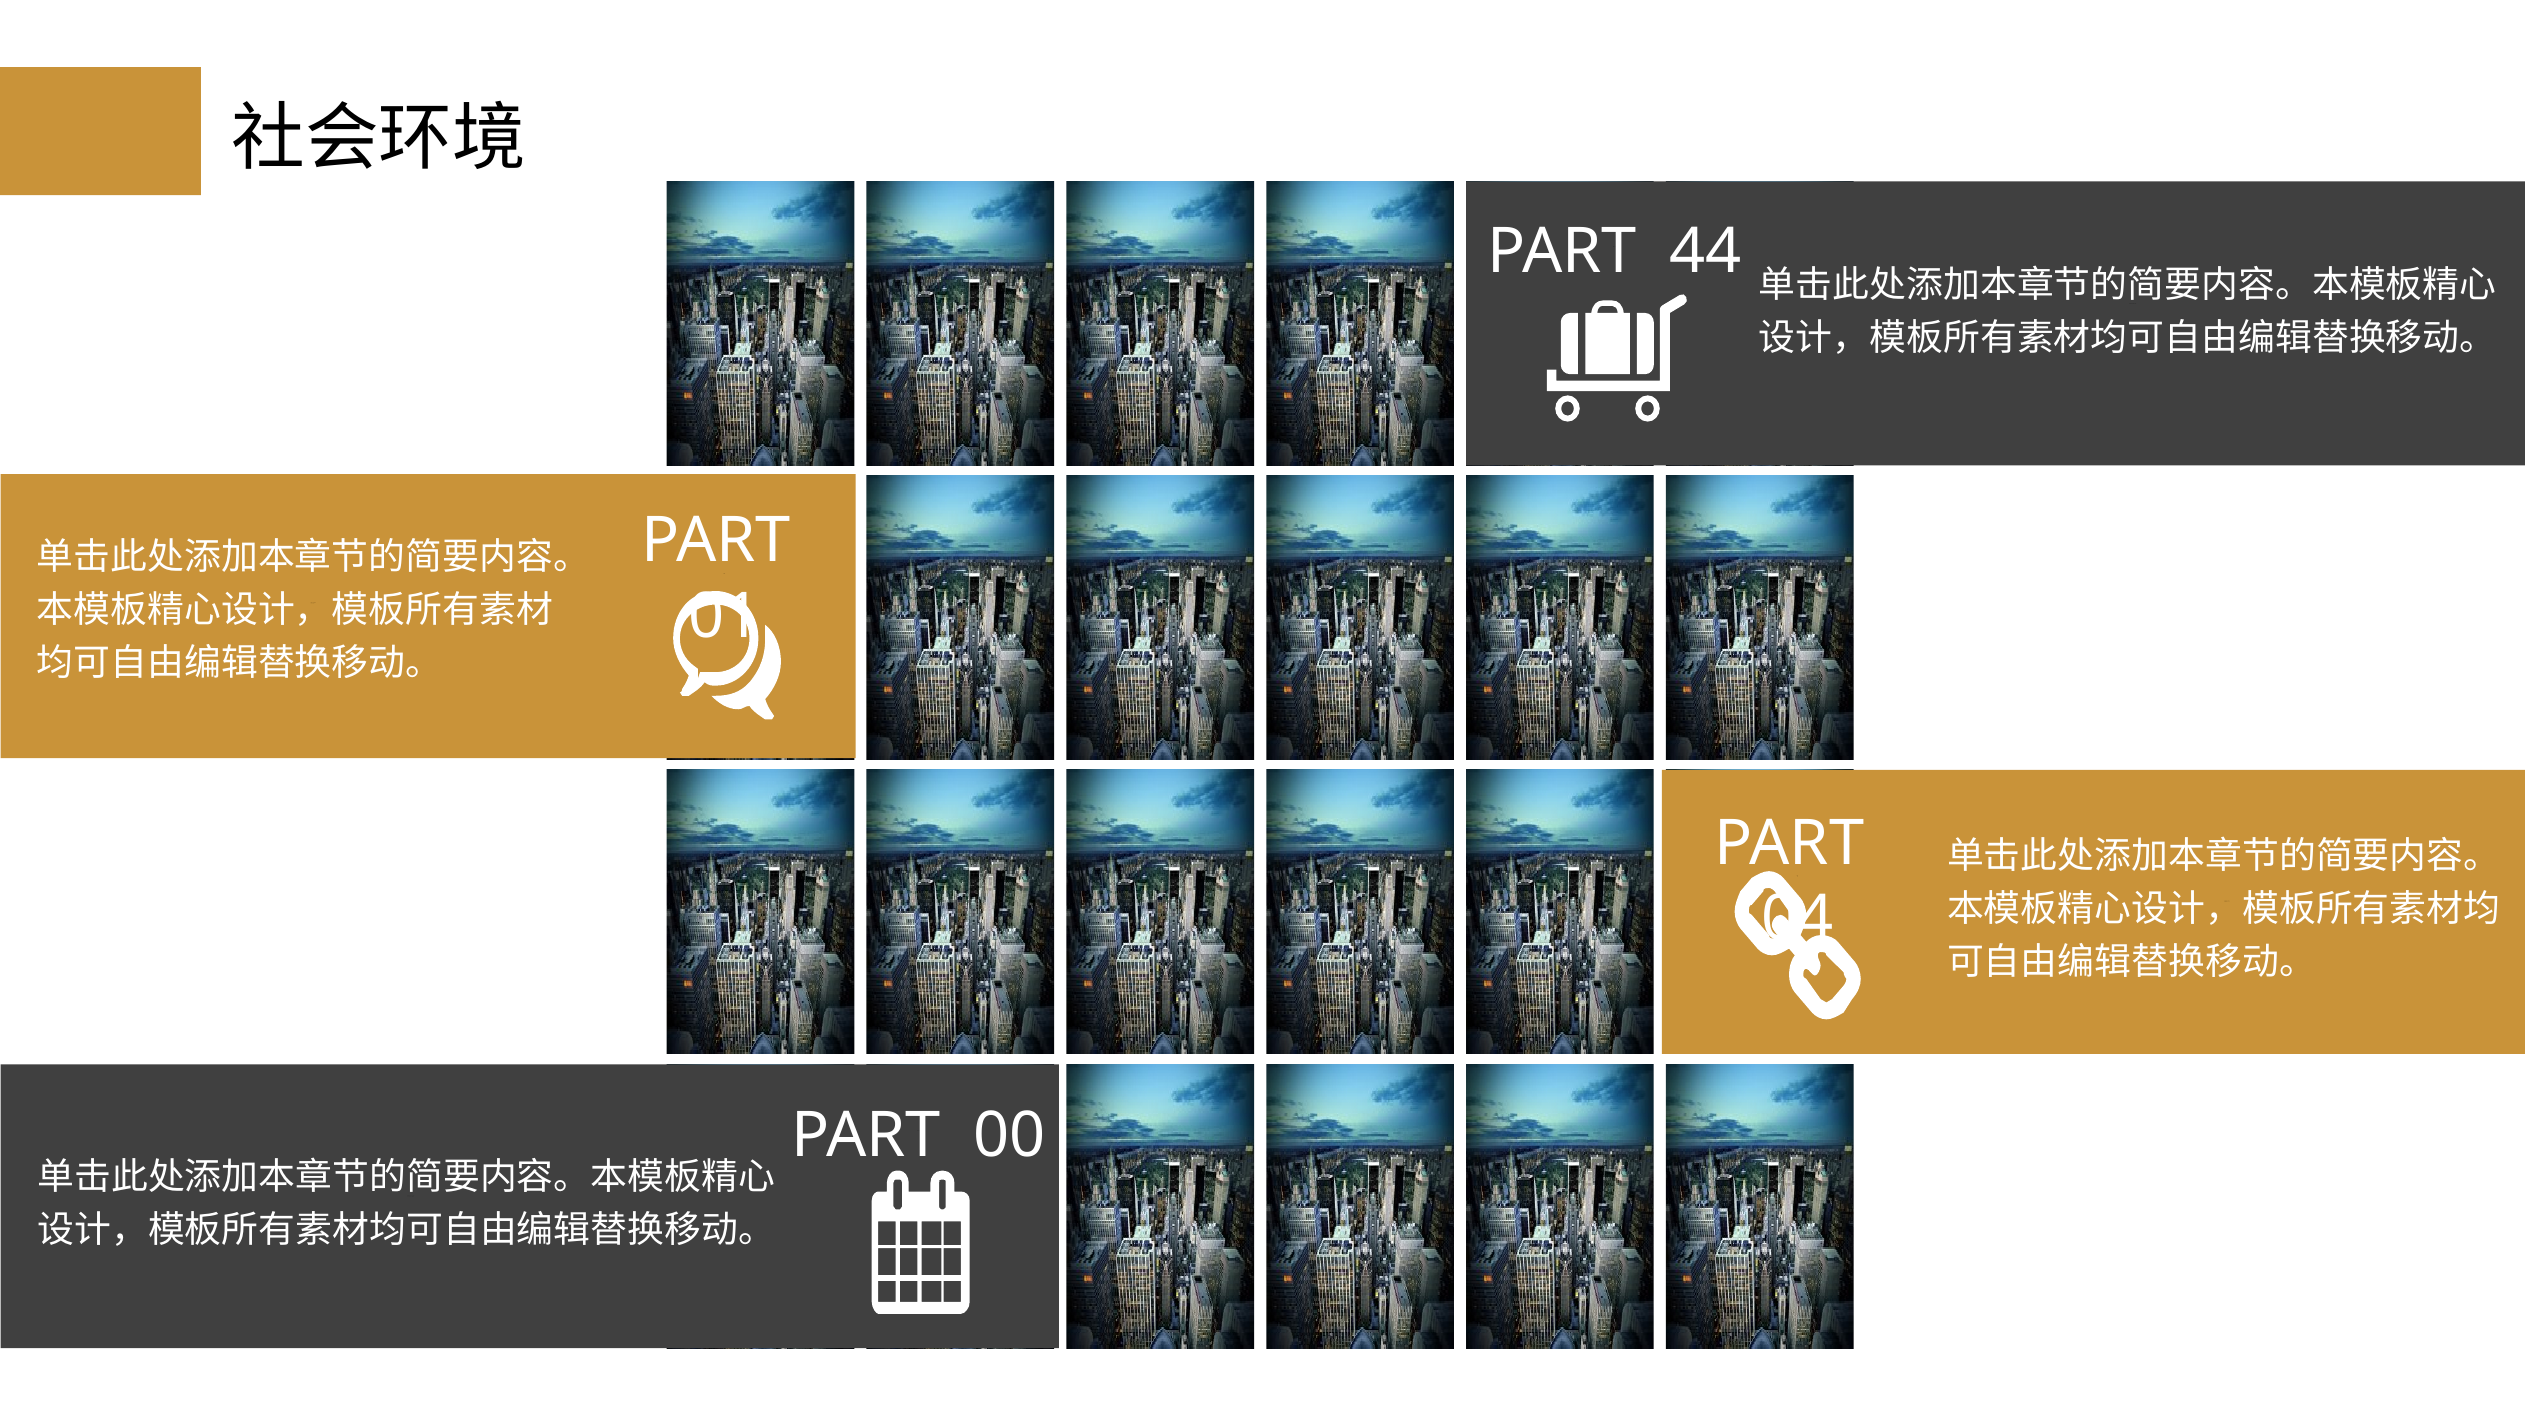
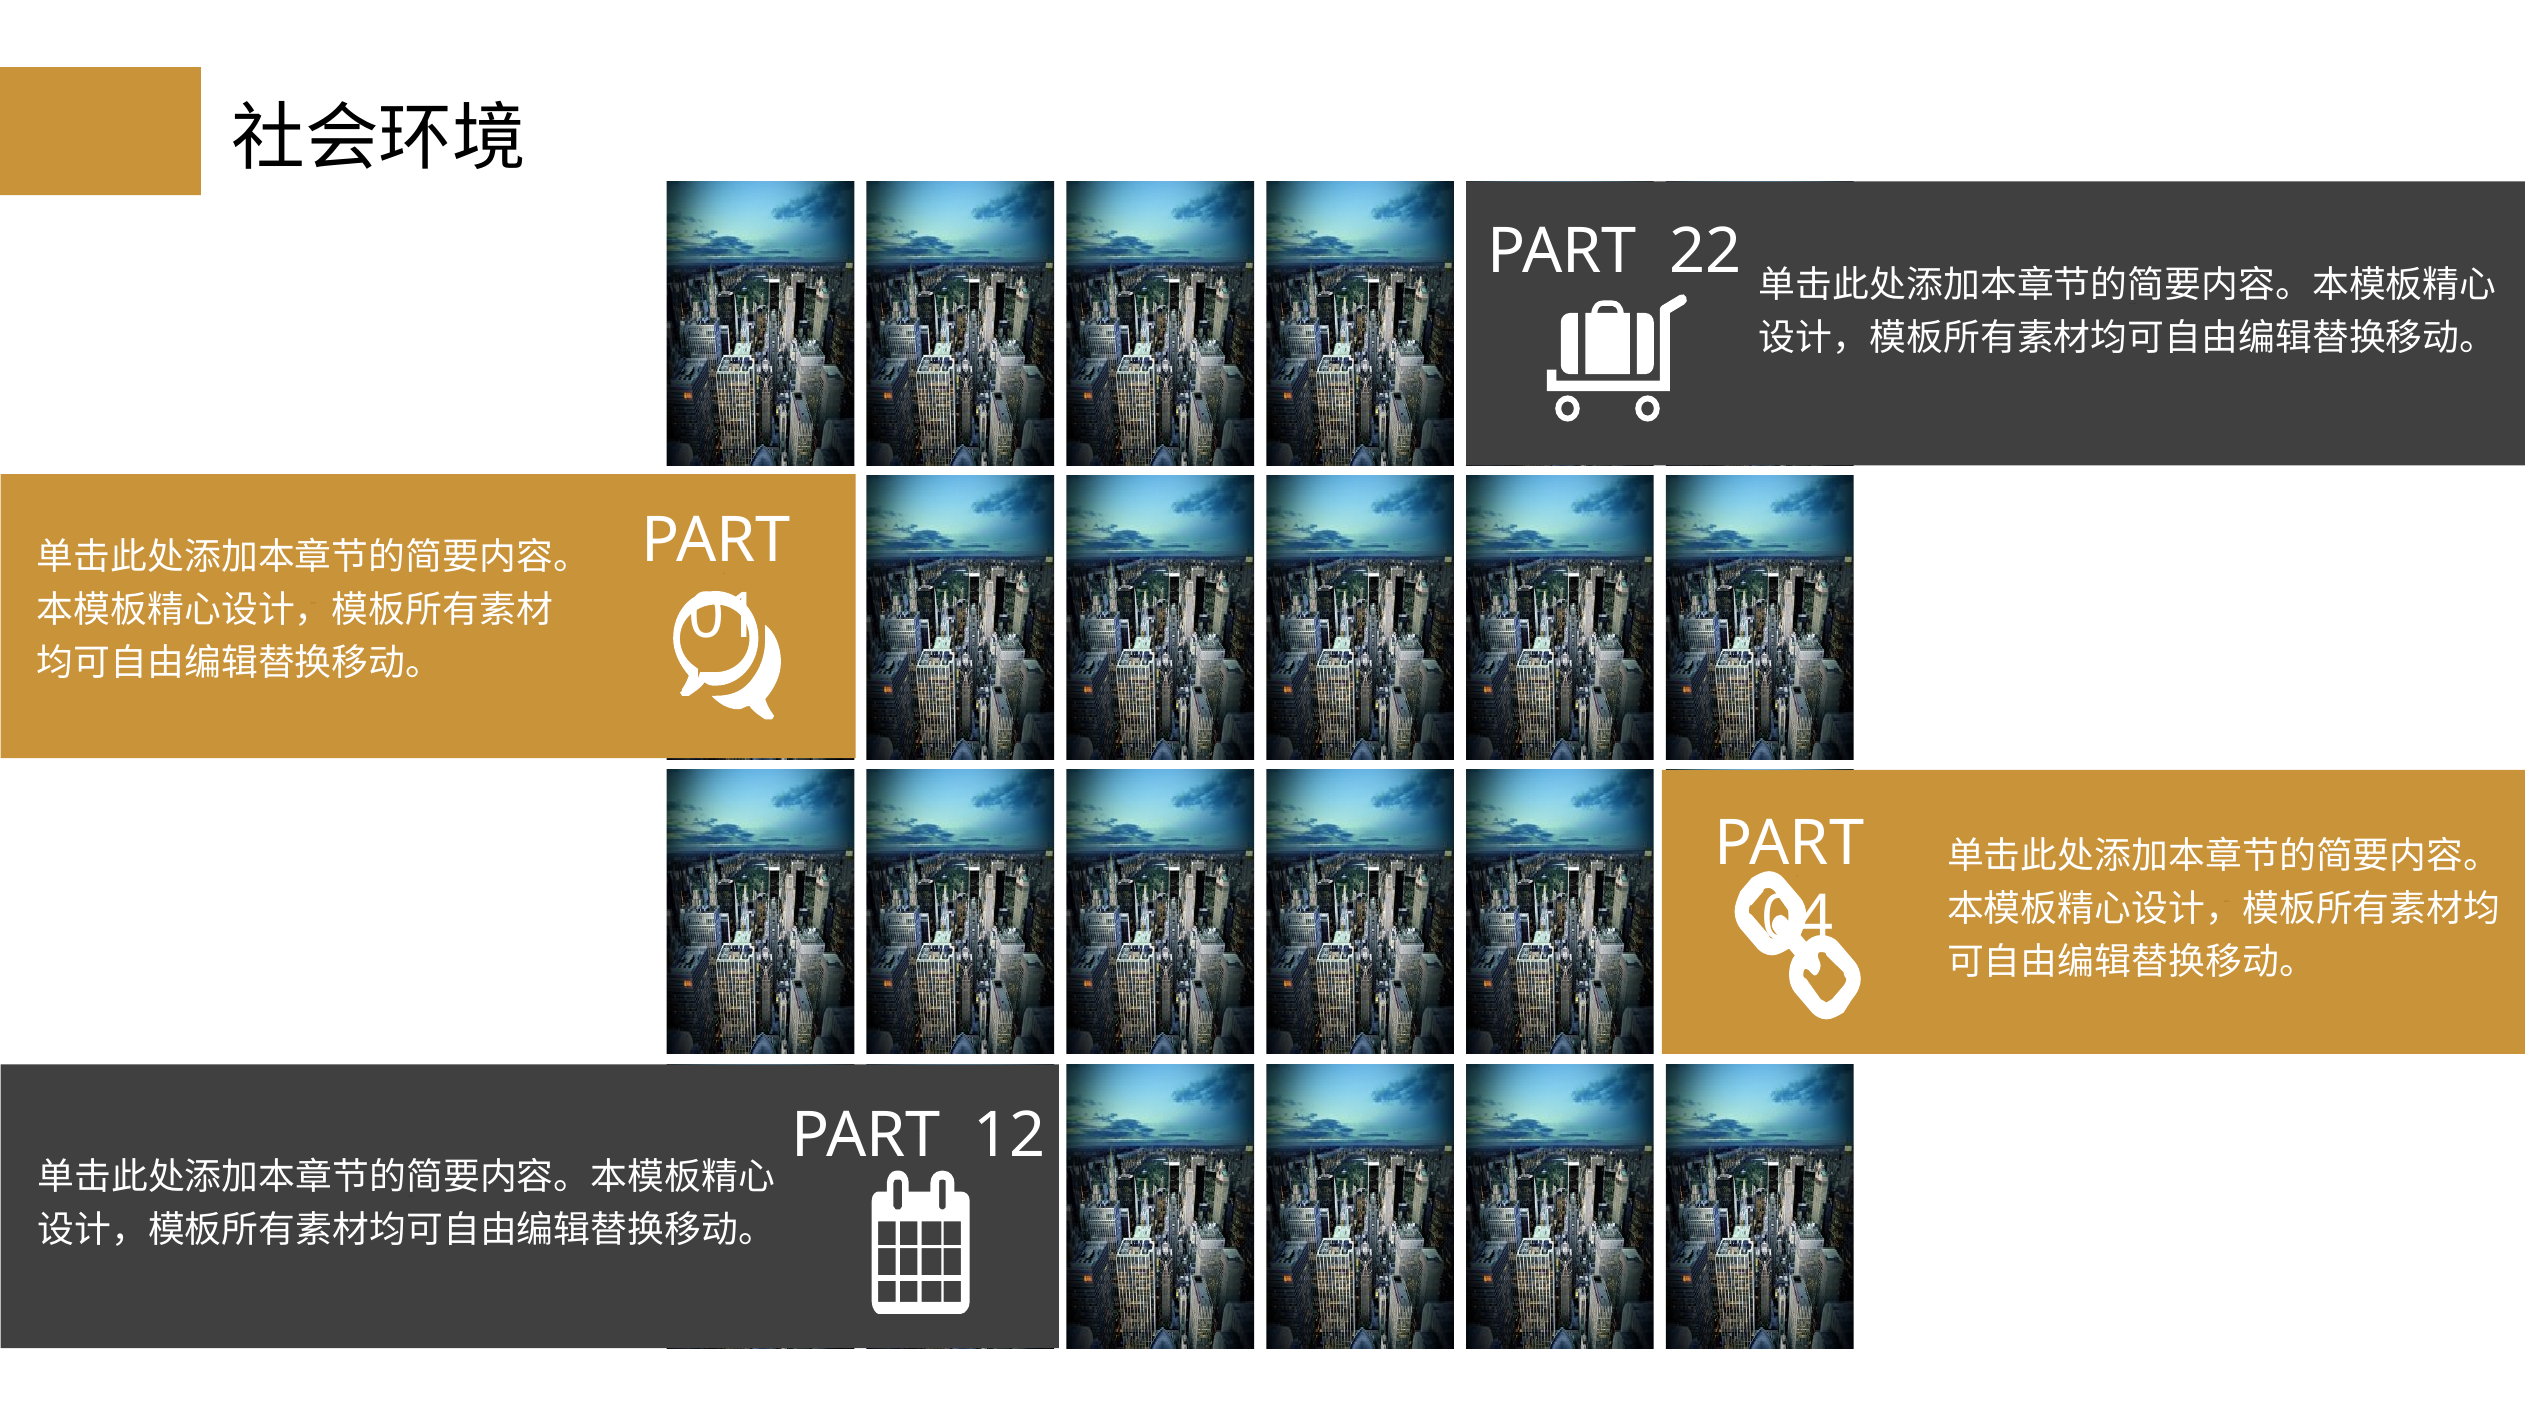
44: 44 -> 22
00: 00 -> 12
